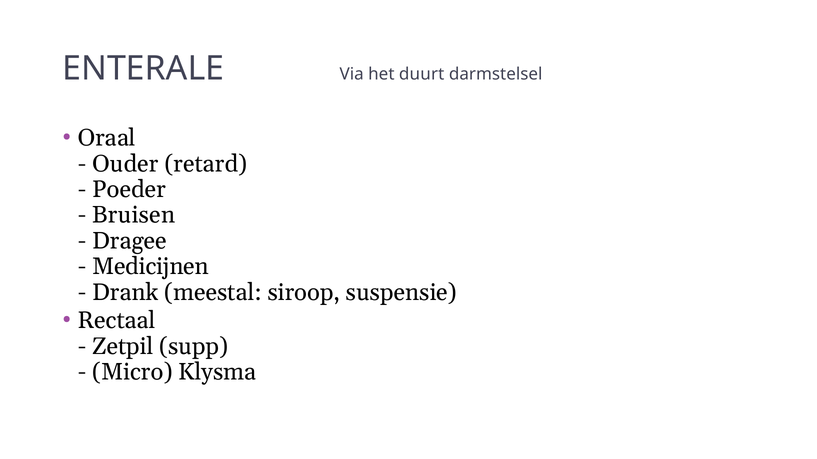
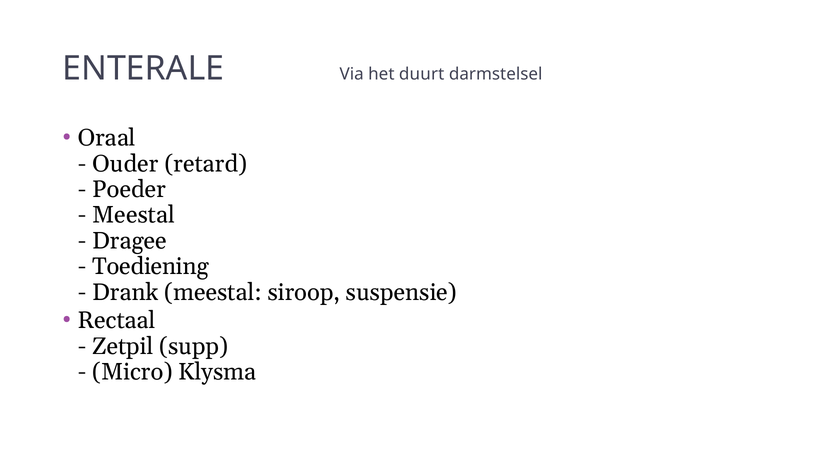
Bruisen at (134, 215): Bruisen -> Meestal
Medicijnen: Medicijnen -> Toediening
